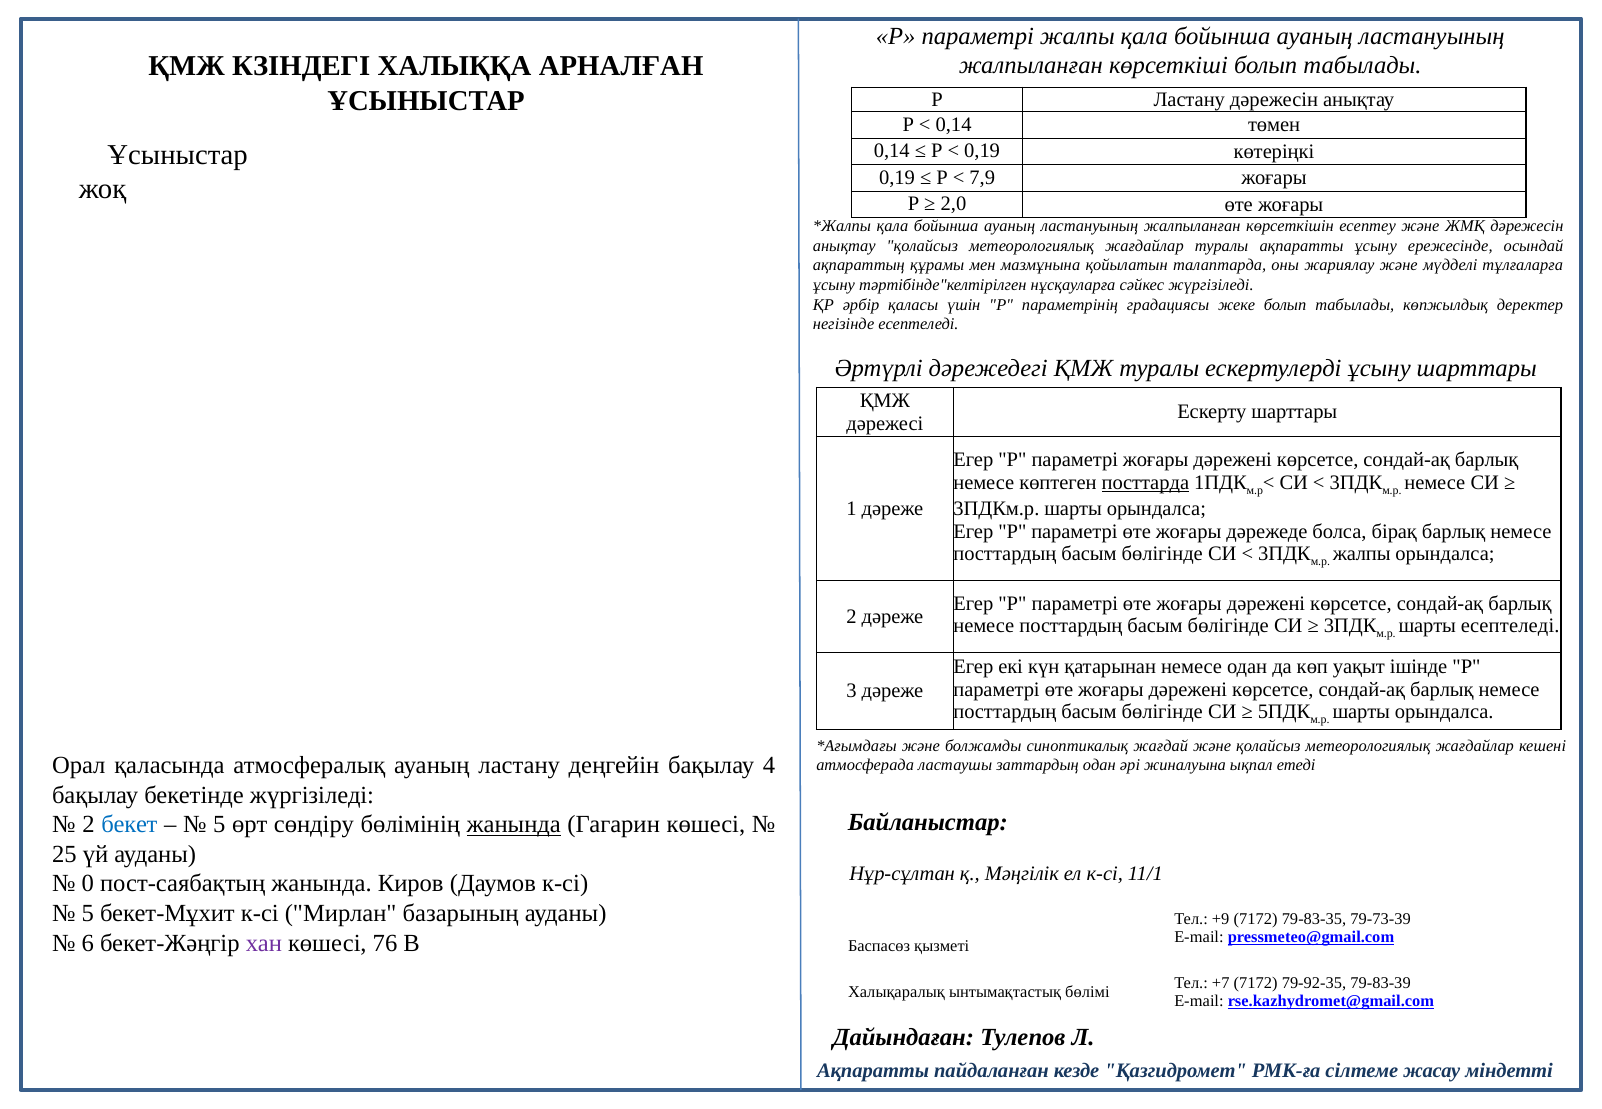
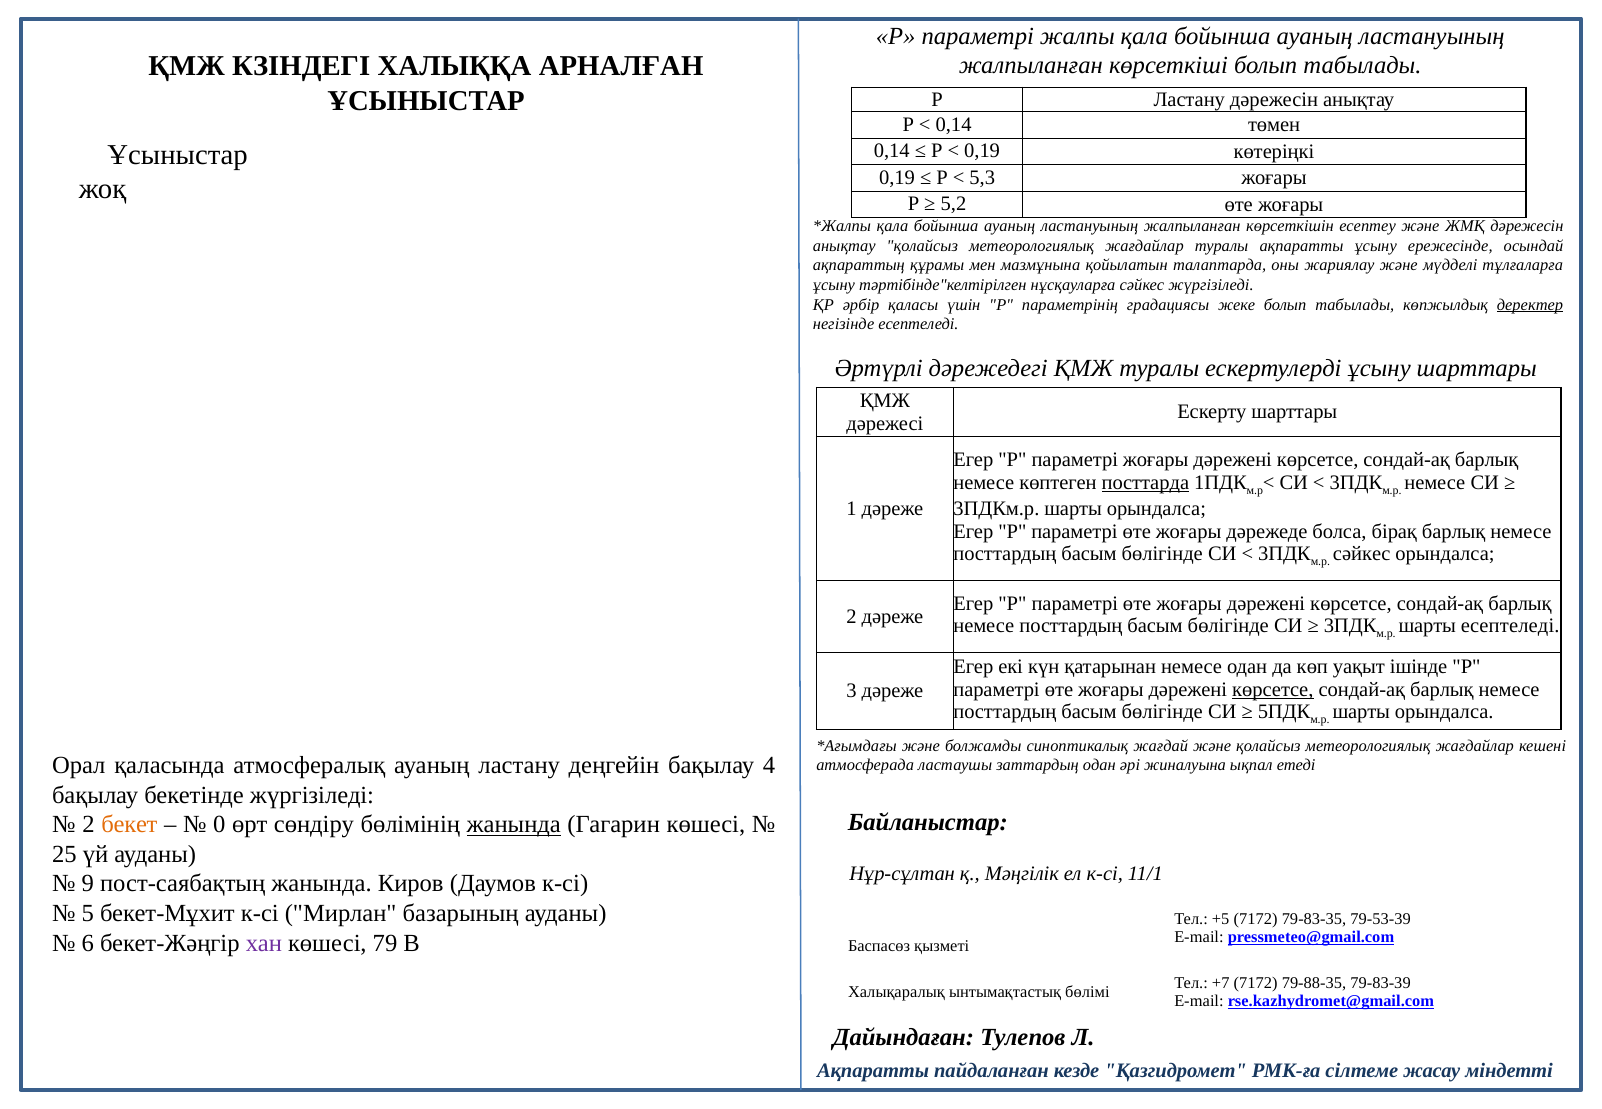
7,9: 7,9 -> 5,3
2,0: 2,0 -> 5,2
деректер underline: none -> present
жалпы at (1362, 554): жалпы -> сәйкес
көрсетсе at (1273, 689) underline: none -> present
бекет colour: blue -> orange
5 at (219, 825): 5 -> 0
0: 0 -> 9
+9: +9 -> +5
79-73-39: 79-73-39 -> 79-53-39
76: 76 -> 79
79-92-35: 79-92-35 -> 79-88-35
